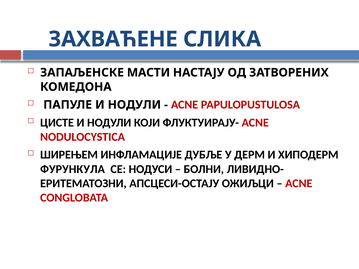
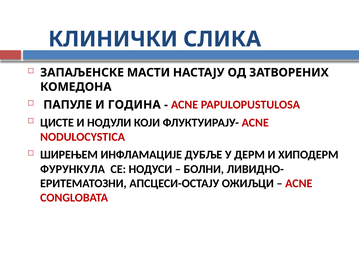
ЗАХВАЋЕНЕ: ЗАХВАЋЕНЕ -> КЛИНИЧКИ
ПАПУЛЕ И НОДУЛИ: НОДУЛИ -> ГОДИНА
